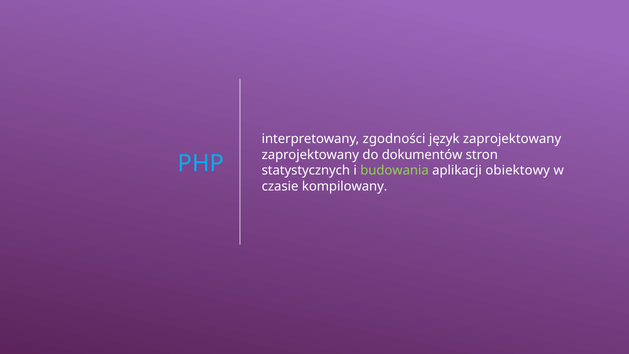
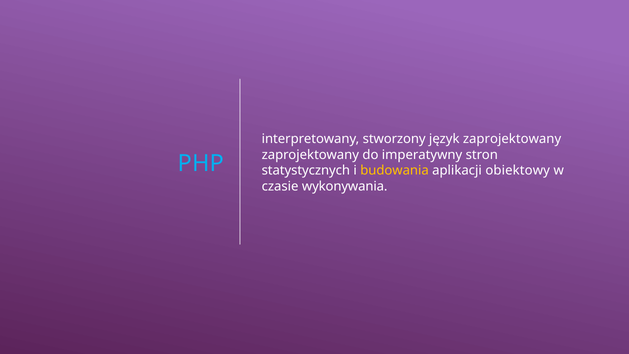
zgodności: zgodności -> stworzony
dokumentów: dokumentów -> imperatywny
budowania colour: light green -> yellow
kompilowany: kompilowany -> wykonywania
